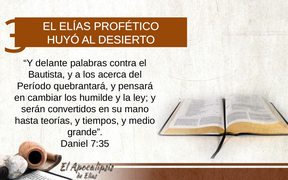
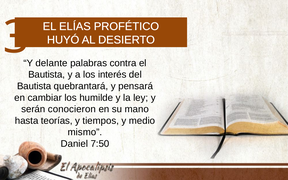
acerca: acerca -> interés
Período at (34, 86): Período -> Bautista
convertidos: convertidos -> conocieron
grande: grande -> mismo
7:35: 7:35 -> 7:50
